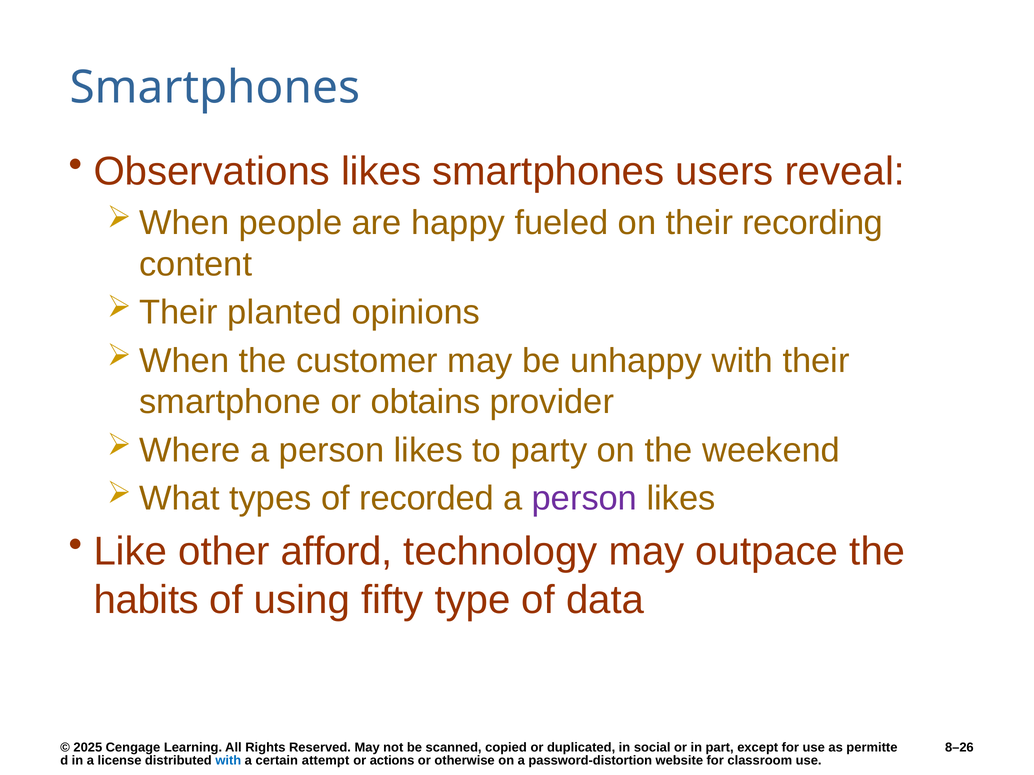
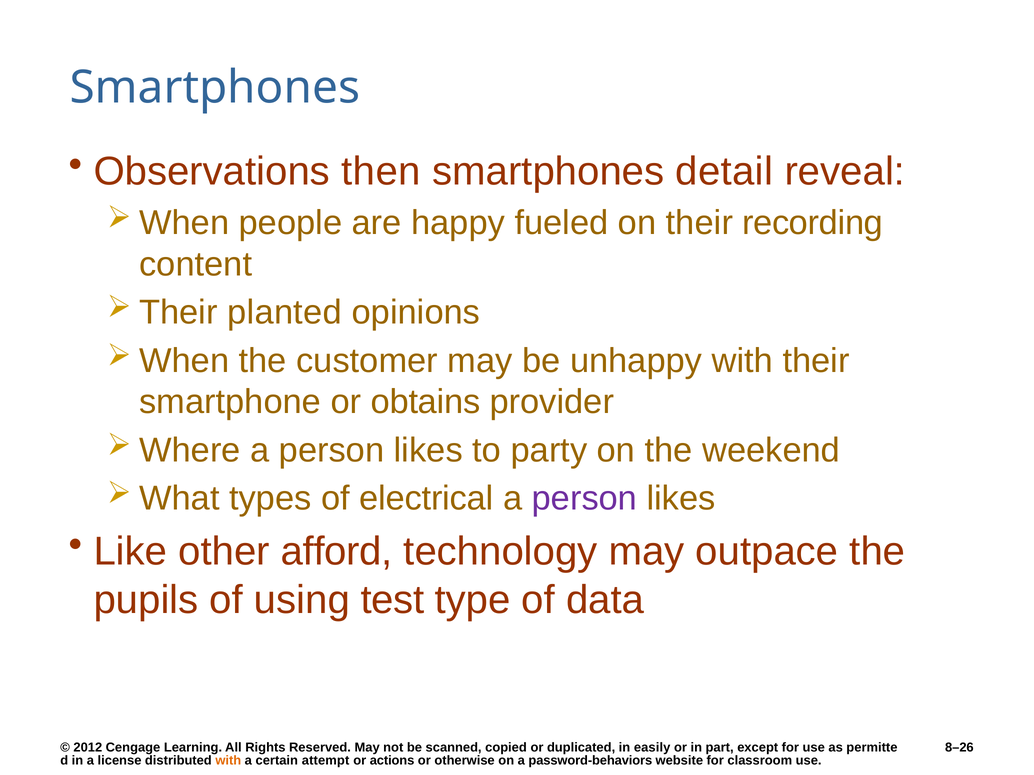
Observations likes: likes -> then
users: users -> detail
recorded: recorded -> electrical
habits: habits -> pupils
fifty: fifty -> test
2025: 2025 -> 2012
social: social -> easily
with at (228, 761) colour: blue -> orange
password-distortion: password-distortion -> password-behaviors
